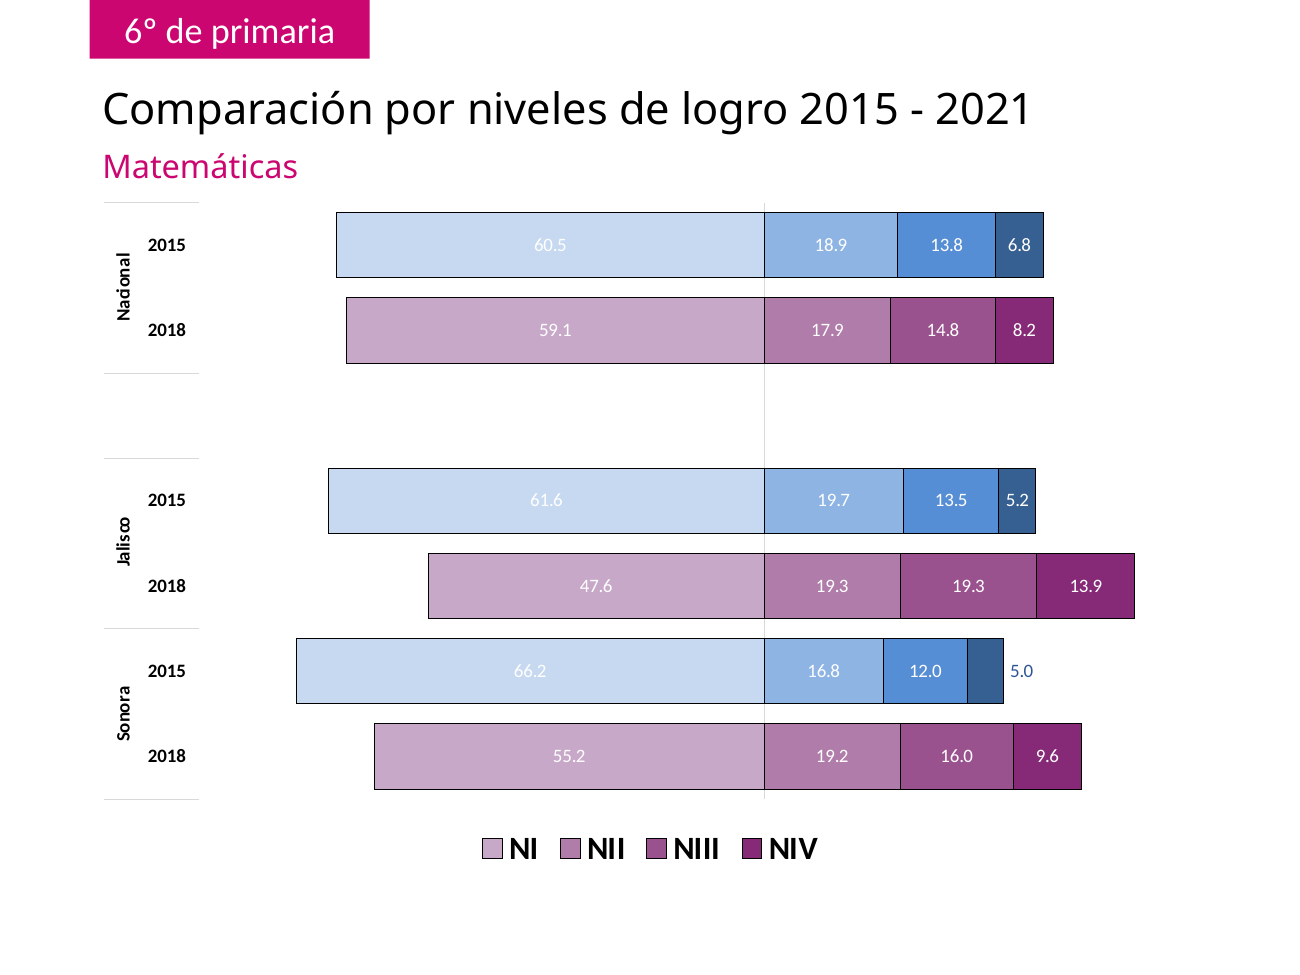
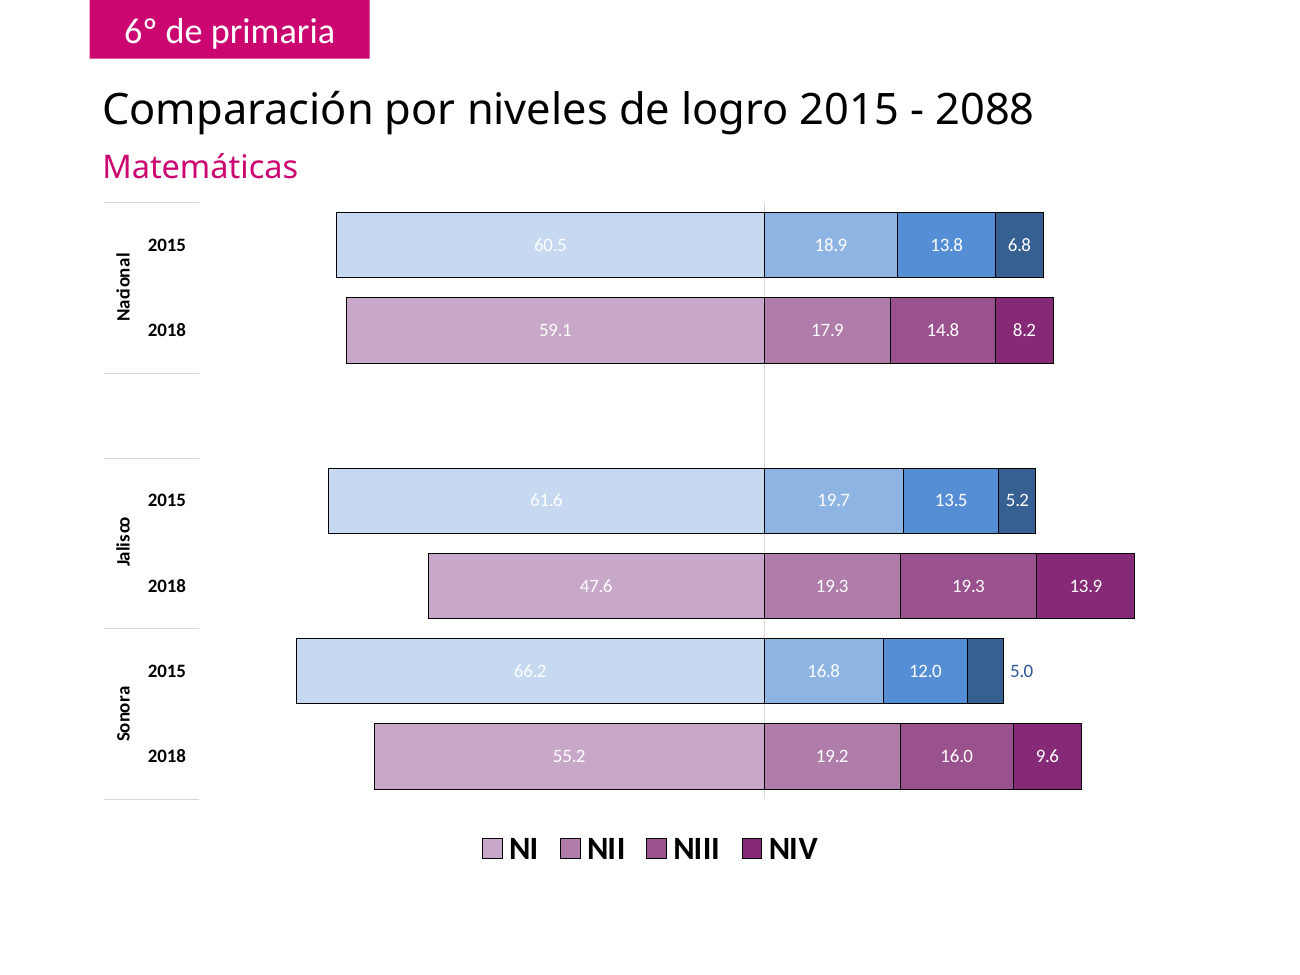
2021: 2021 -> 2088
